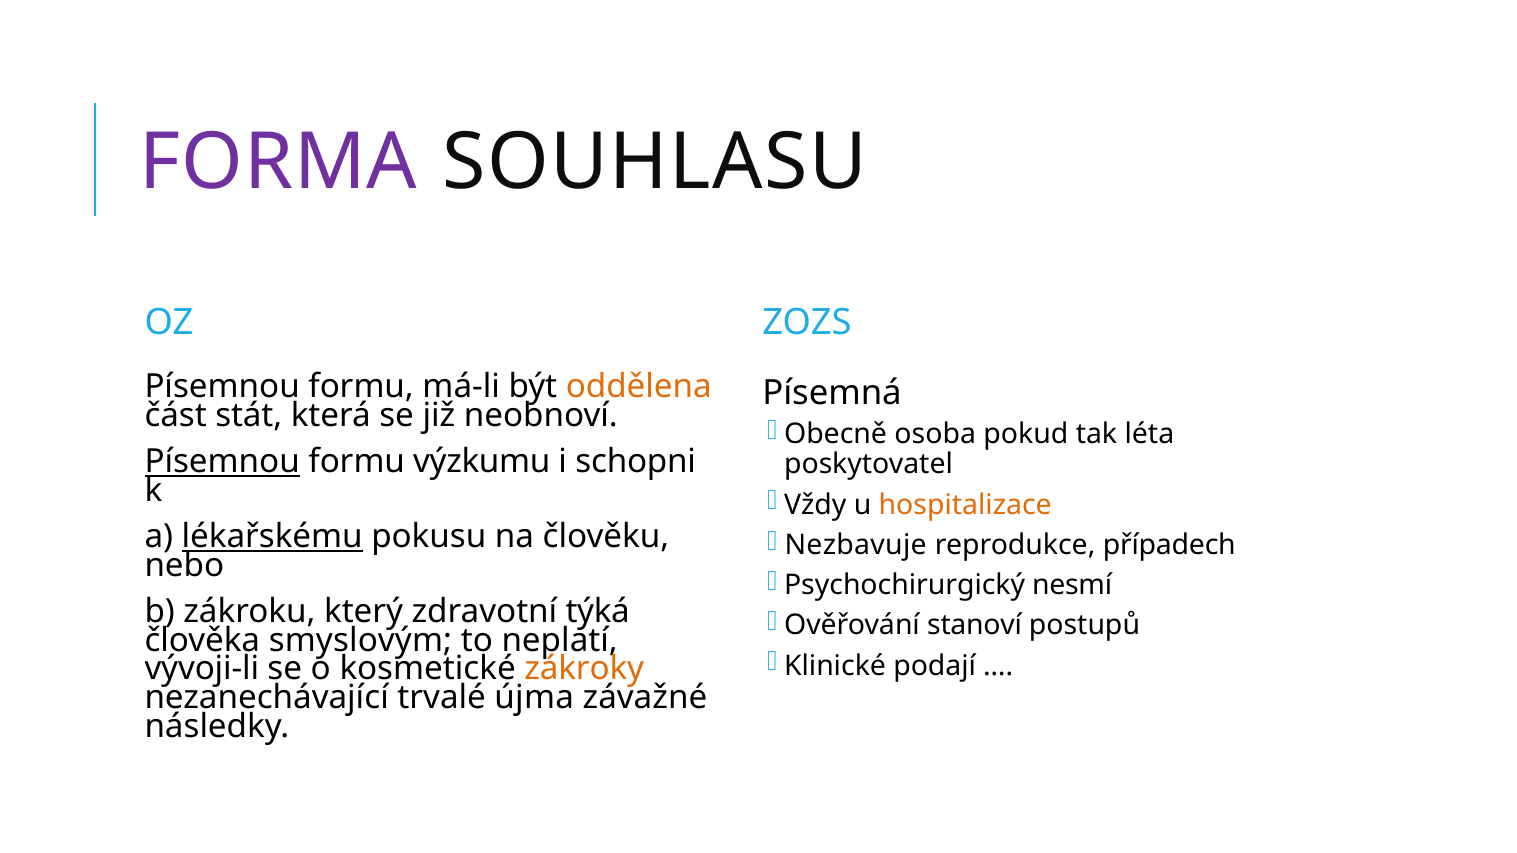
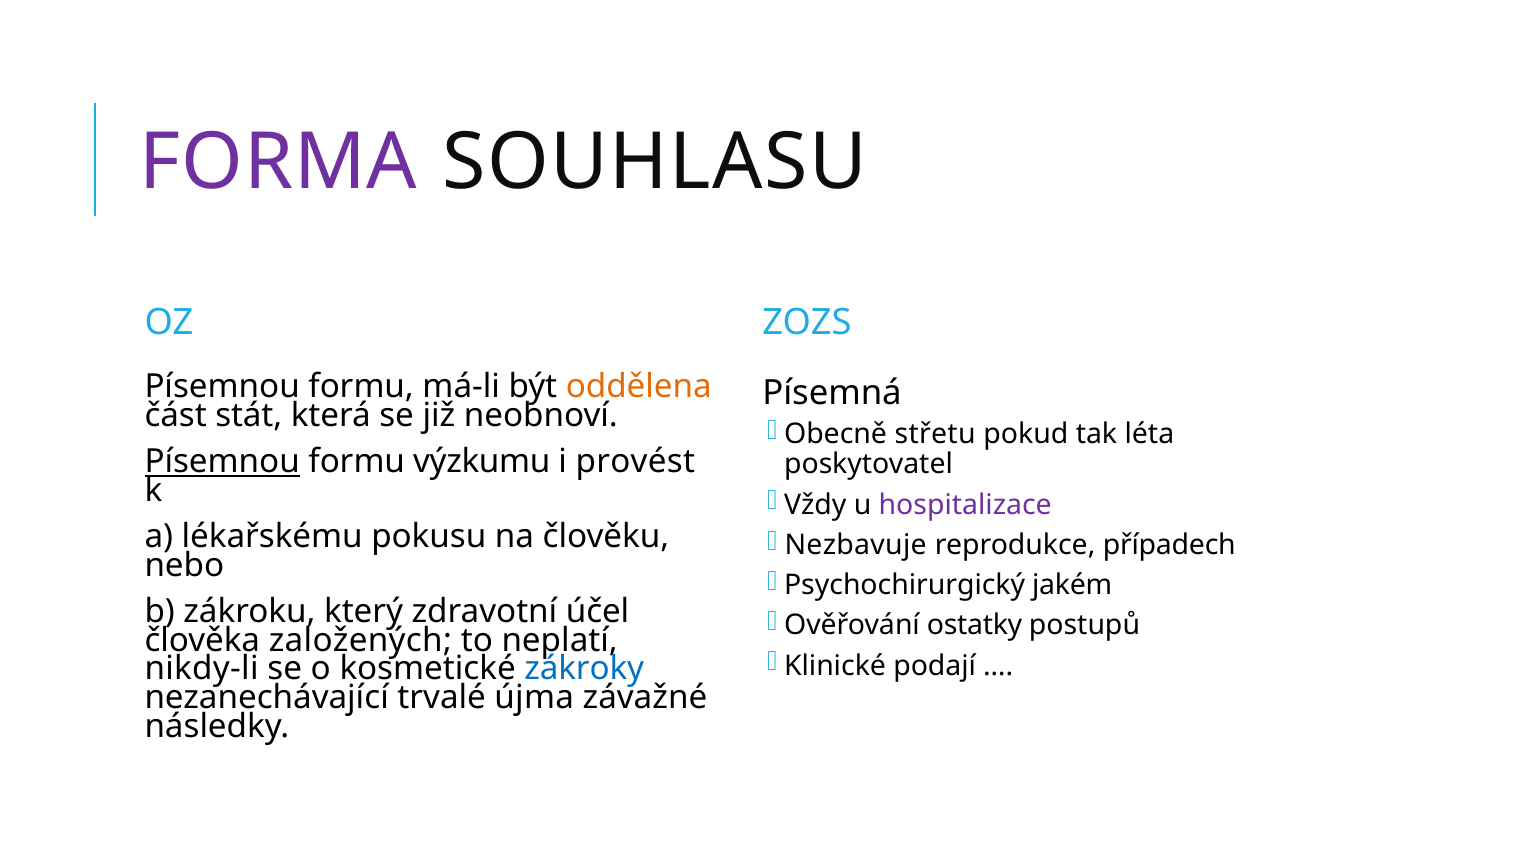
osoba: osoba -> střetu
schopni: schopni -> provést
hospitalizace colour: orange -> purple
lékařskému underline: present -> none
nesmí: nesmí -> jakém
týká: týká -> účel
stanoví: stanoví -> ostatky
smyslovým: smyslovým -> založených
vývoji-li: vývoji-li -> nikdy-li
zákroky colour: orange -> blue
